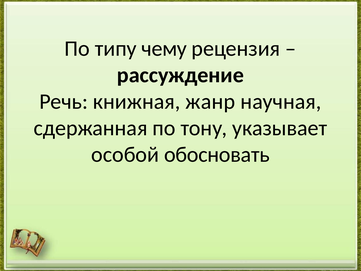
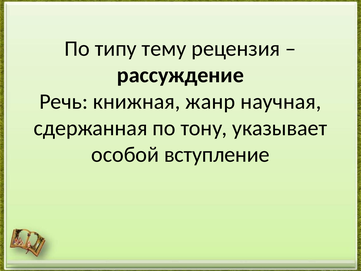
чему: чему -> тему
обосновать: обосновать -> вступление
